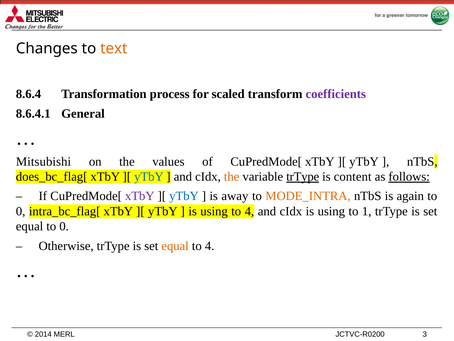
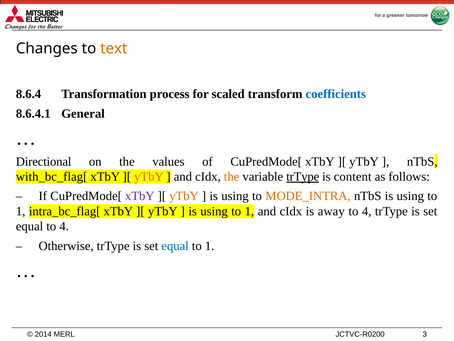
coefficients colour: purple -> blue
Mitsubishi: Mitsubishi -> Directional
does_bc_flag[: does_bc_flag[ -> with_bc_flag[
yTbY at (149, 176) colour: blue -> orange
follows underline: present -> none
yTbY at (184, 196) colour: blue -> orange
away at (235, 196): away -> using
nTbS is again: again -> using
0 at (21, 211): 0 -> 1
4 at (249, 211): 4 -> 1
cIdx is using: using -> away
1 at (367, 211): 1 -> 4
equal to 0: 0 -> 4
equal at (175, 246) colour: orange -> blue
4 at (210, 246): 4 -> 1
